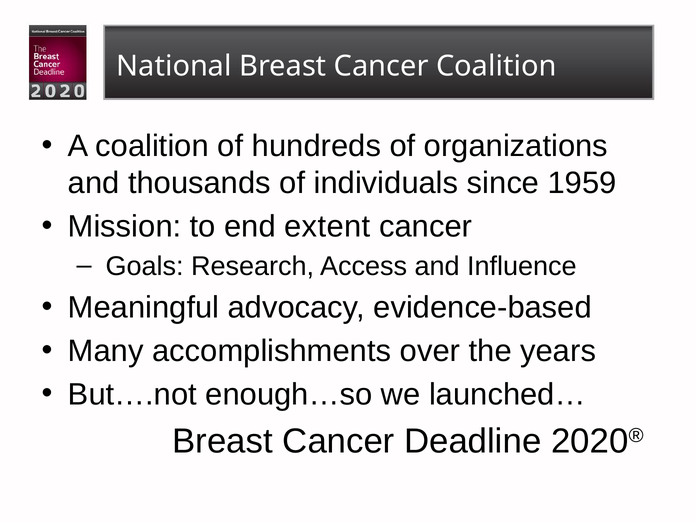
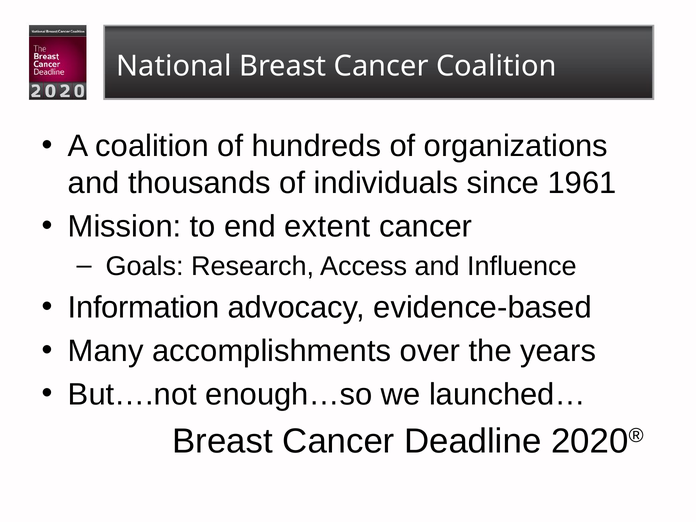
1959: 1959 -> 1961
Meaningful: Meaningful -> Information
